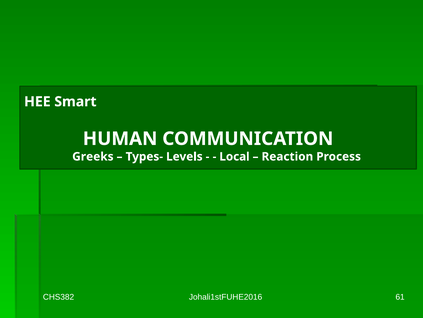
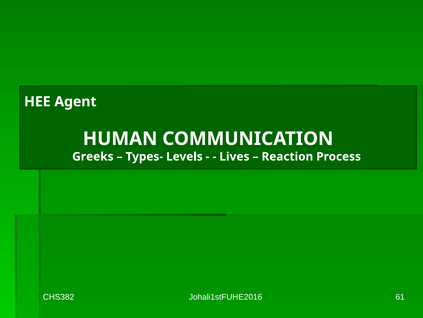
Smart: Smart -> Agent
Local: Local -> Lives
